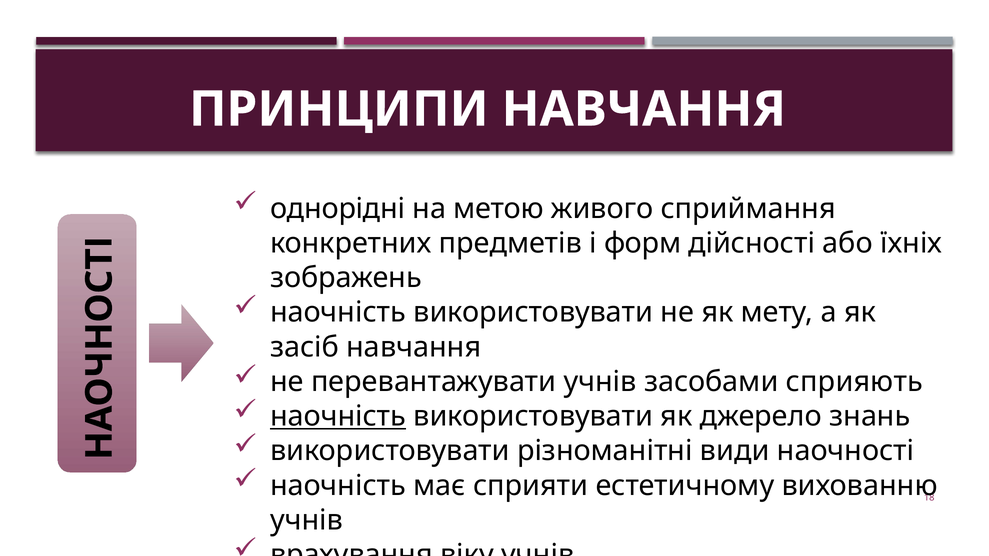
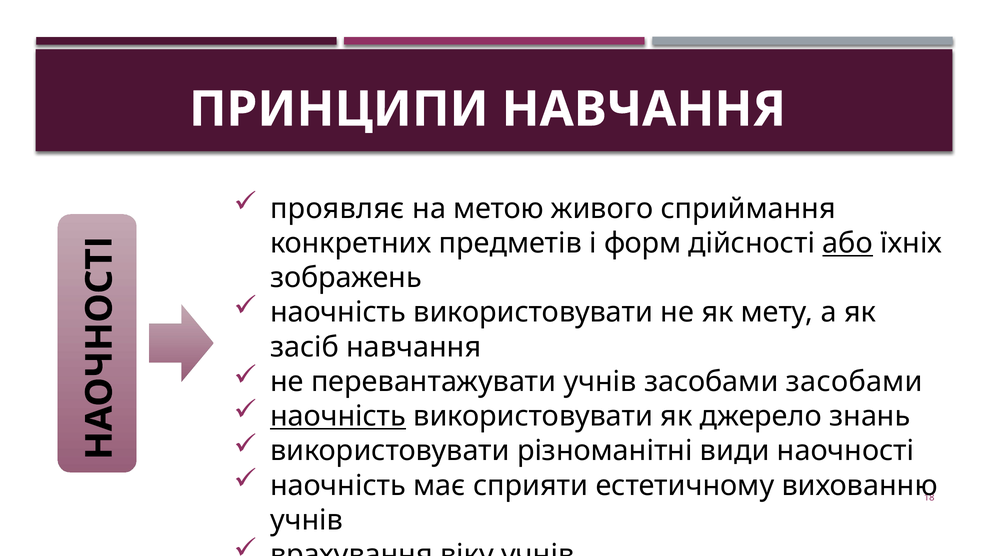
однорідні: однорідні -> проявляє
або underline: none -> present
засобами сприяють: сприяють -> засобами
